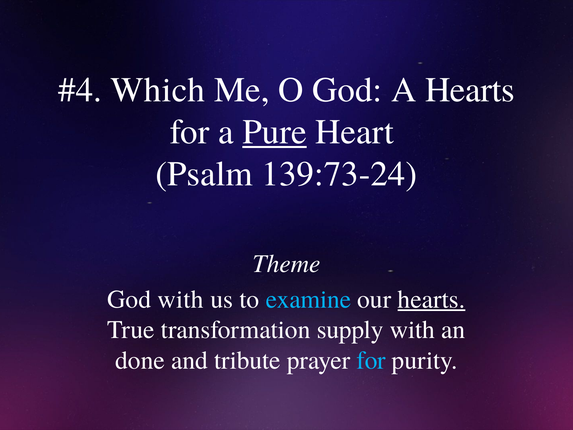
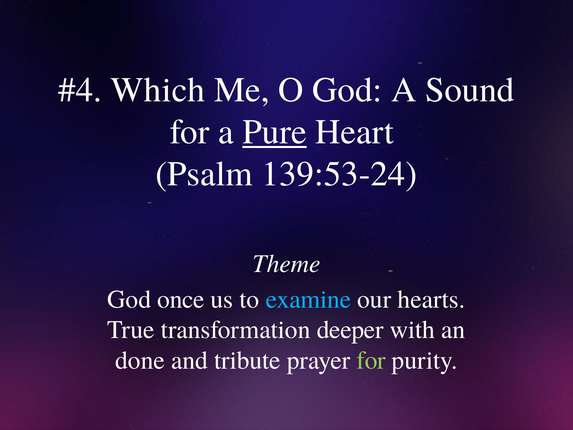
A Hearts: Hearts -> Sound
139:73-24: 139:73-24 -> 139:53-24
God with: with -> once
hearts at (431, 299) underline: present -> none
supply: supply -> deeper
for at (371, 360) colour: light blue -> light green
